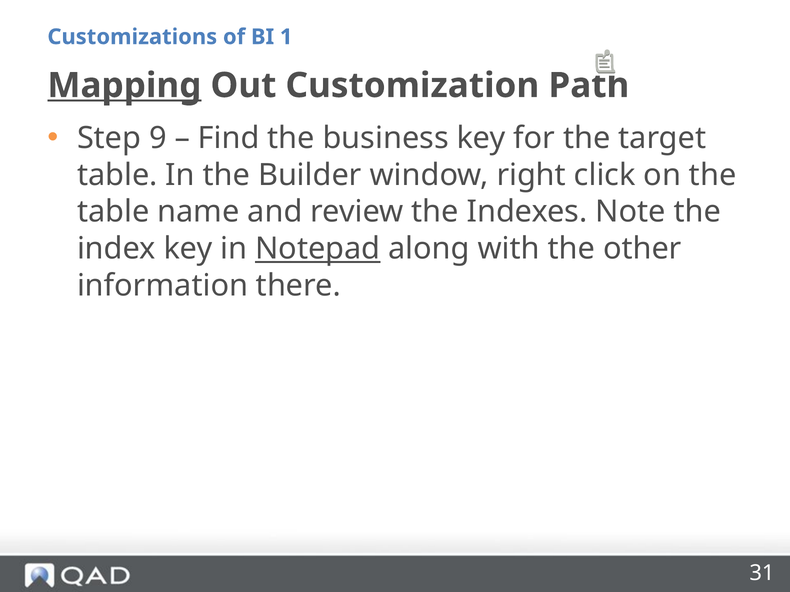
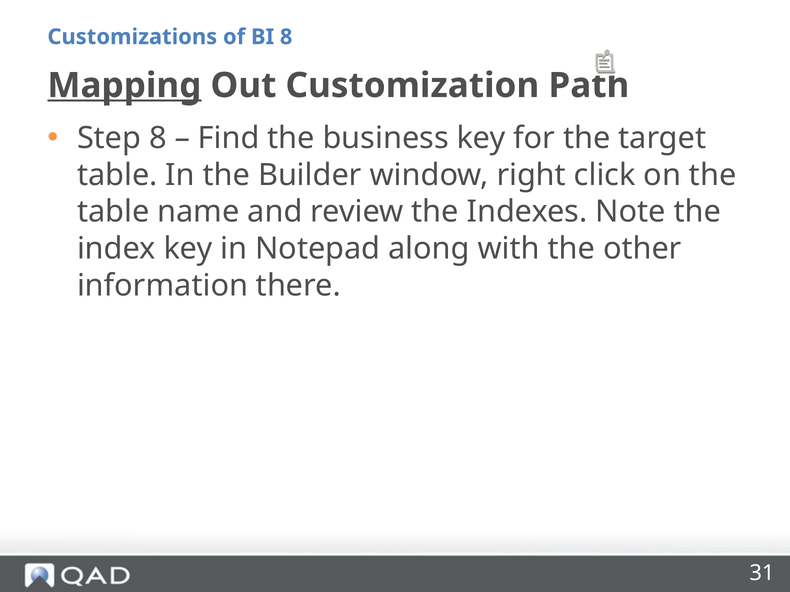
BI 1: 1 -> 8
Step 9: 9 -> 8
Notepad underline: present -> none
